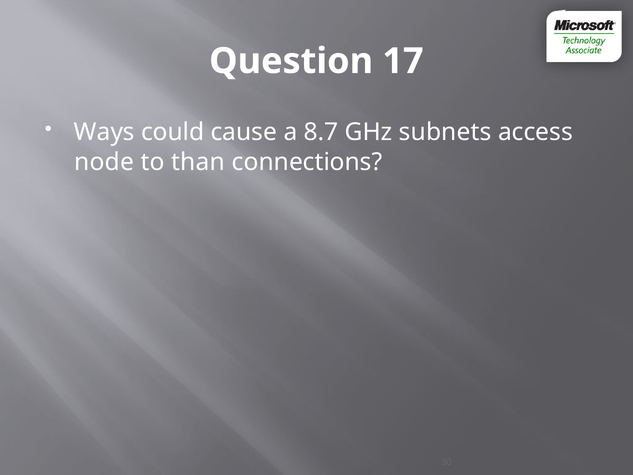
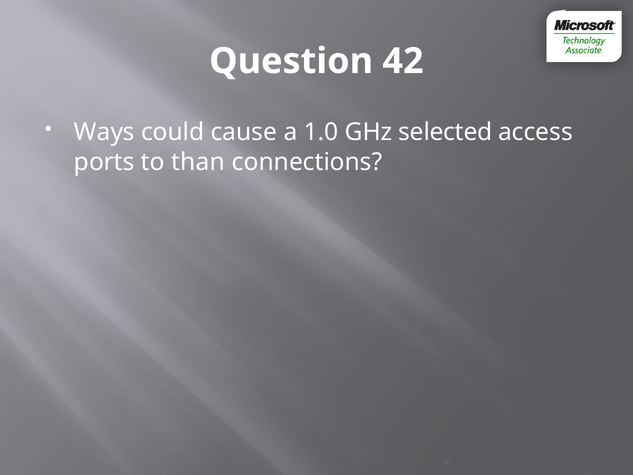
17: 17 -> 42
8.7: 8.7 -> 1.0
subnets: subnets -> selected
node: node -> ports
